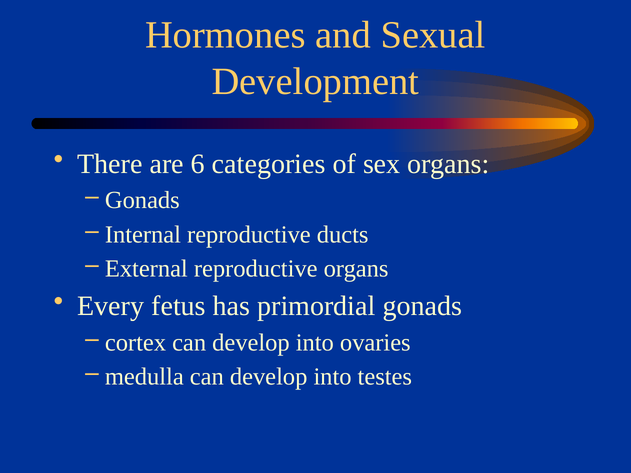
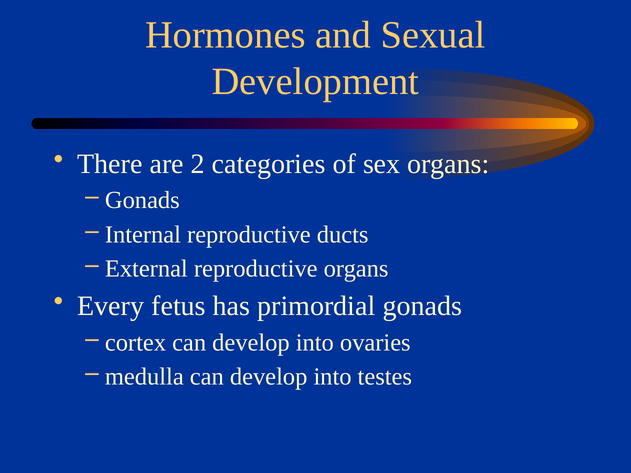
6: 6 -> 2
